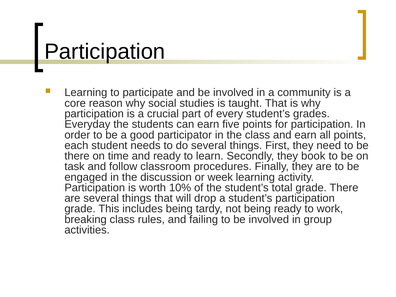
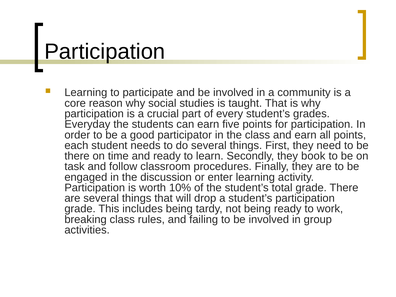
week: week -> enter
